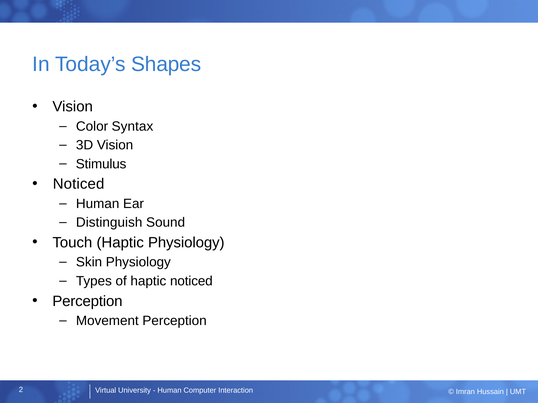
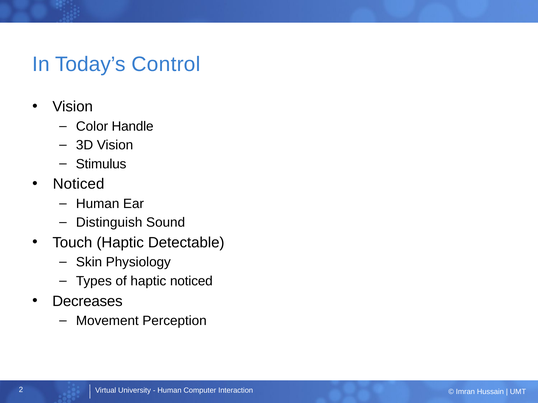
Shapes: Shapes -> Control
Syntax: Syntax -> Handle
Haptic Physiology: Physiology -> Detectable
Perception at (87, 301): Perception -> Decreases
